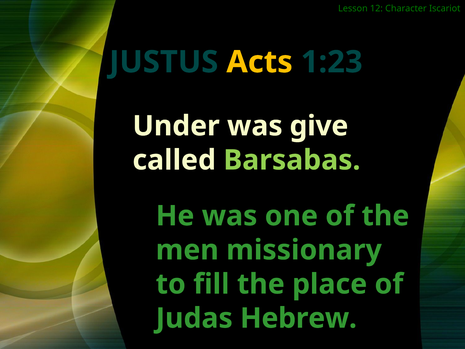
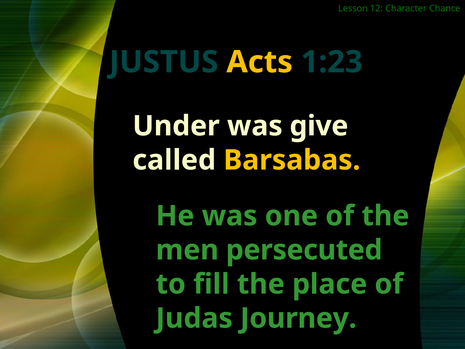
Iscariot: Iscariot -> Chance
Barsabas colour: light green -> yellow
missionary: missionary -> persecuted
Hebrew: Hebrew -> Journey
